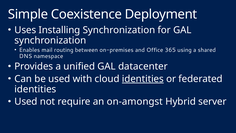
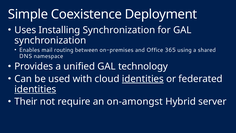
datacenter: datacenter -> technology
identities at (35, 89) underline: none -> present
Used at (26, 101): Used -> Their
